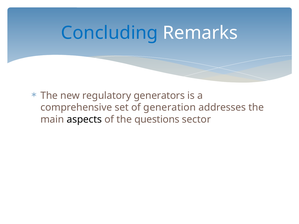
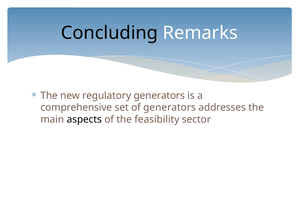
Concluding colour: blue -> black
of generation: generation -> generators
questions: questions -> feasibility
